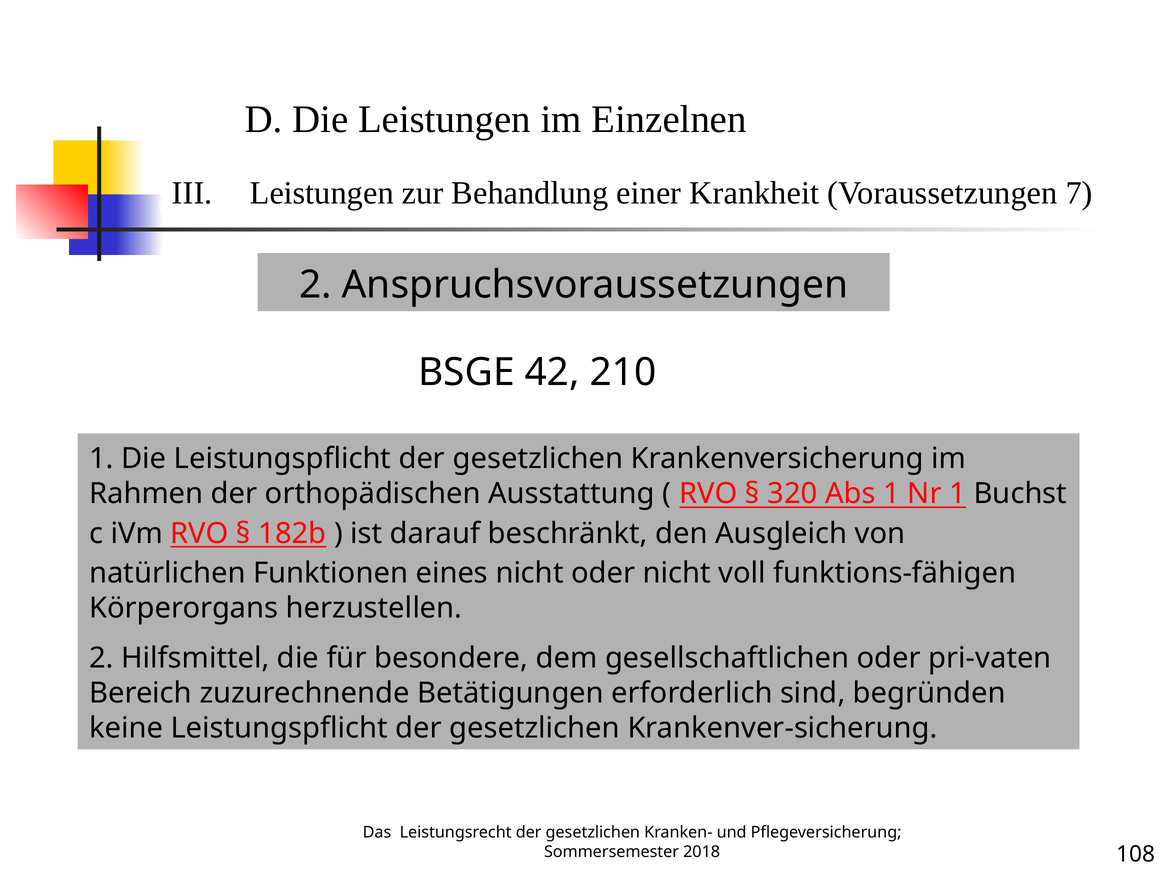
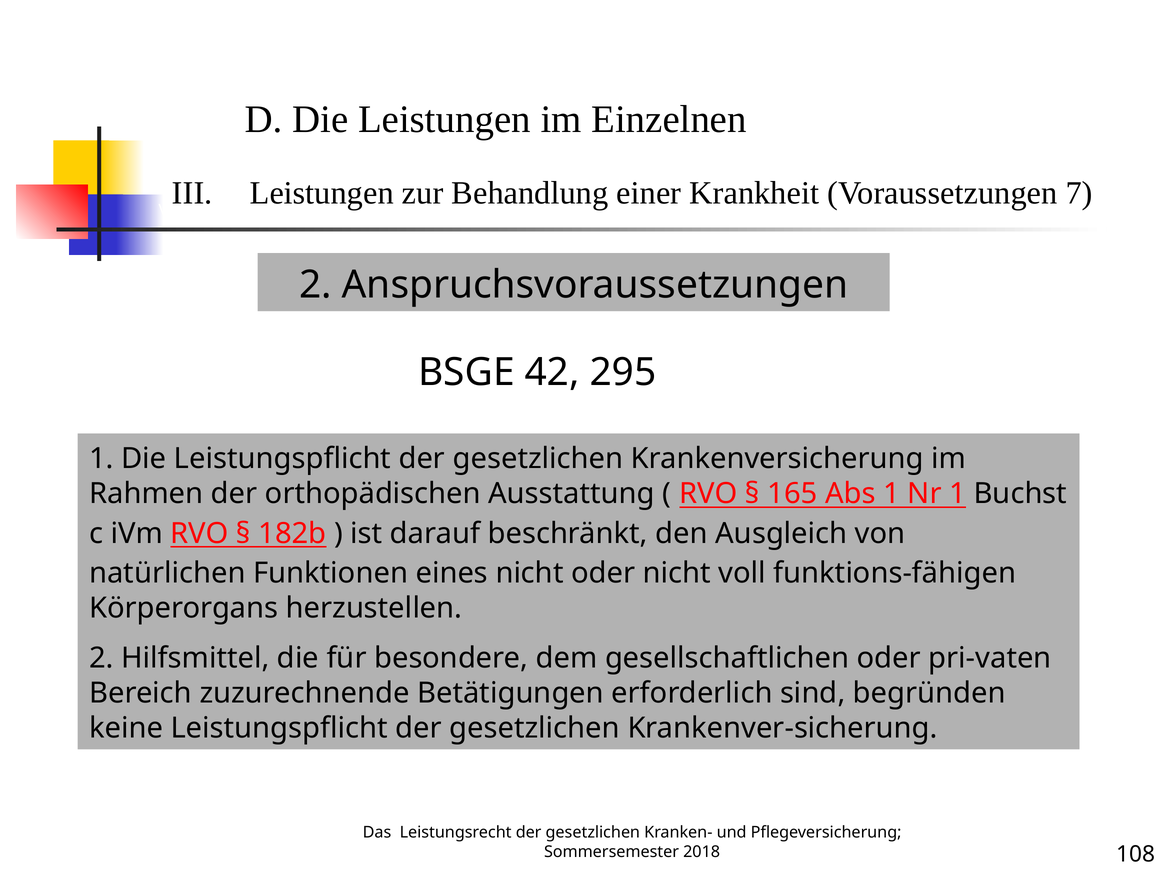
210: 210 -> 295
320: 320 -> 165
